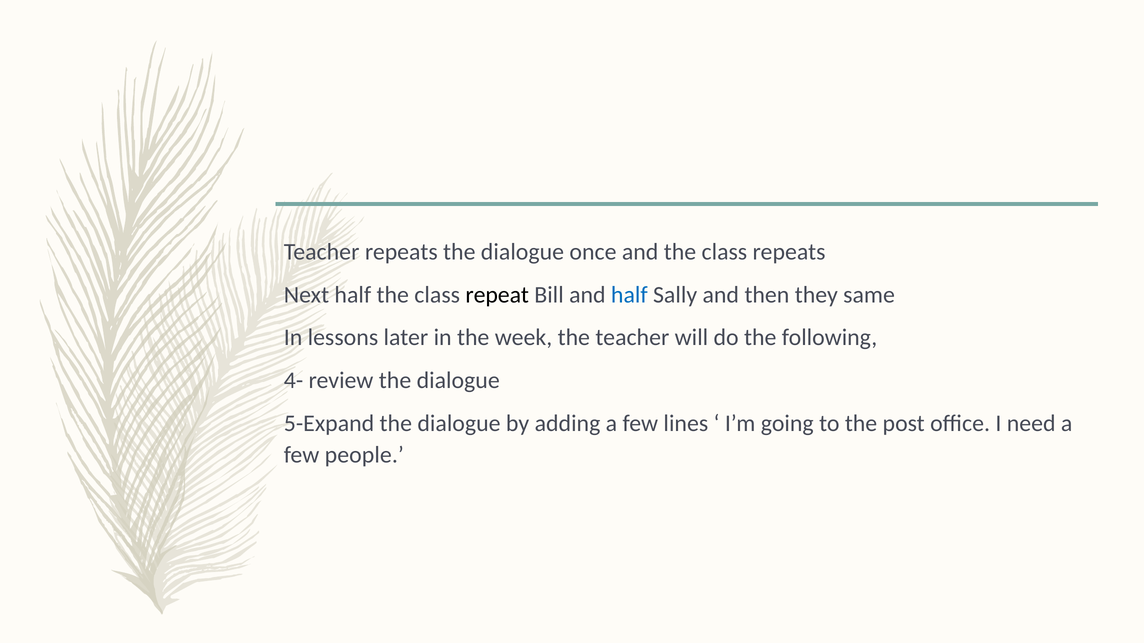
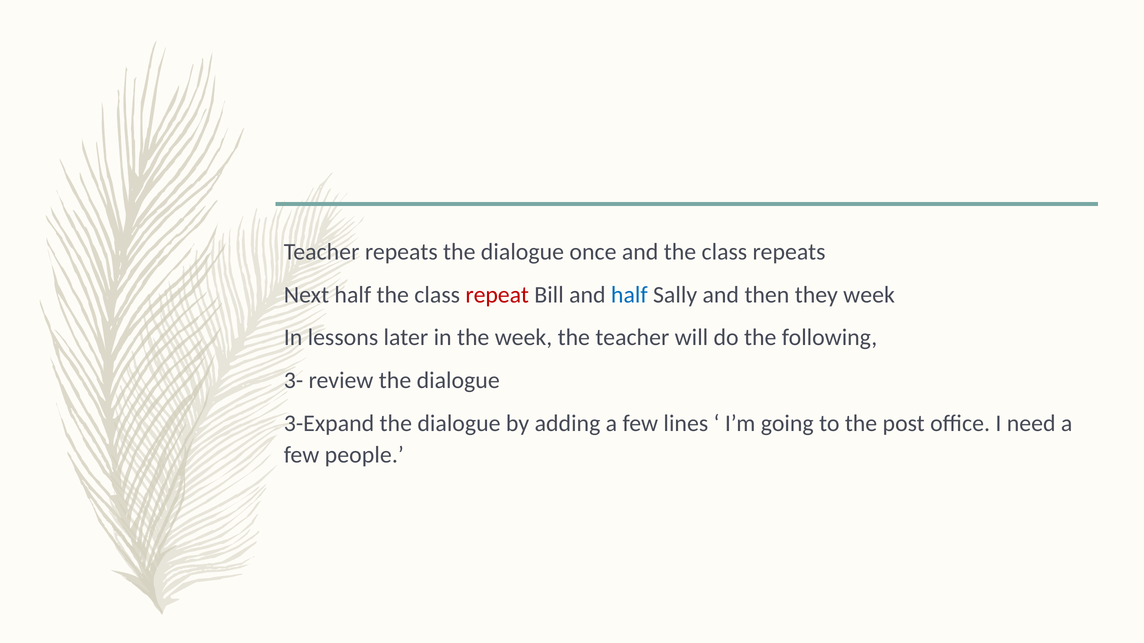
repeat colour: black -> red
they same: same -> week
4-: 4- -> 3-
5-Expand: 5-Expand -> 3-Expand
